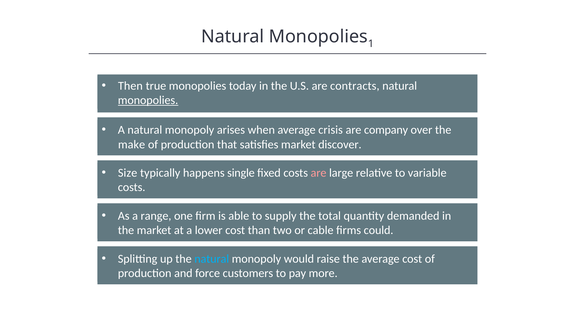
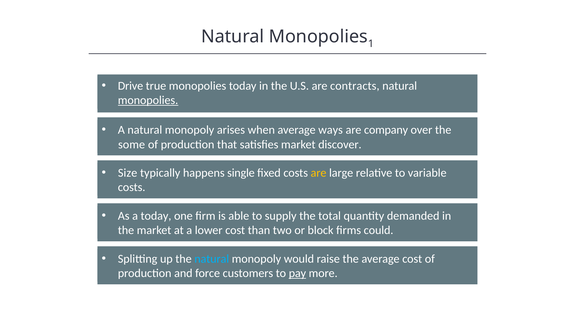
Then: Then -> Drive
crisis: crisis -> ways
make: make -> some
are at (319, 173) colour: pink -> yellow
a range: range -> today
cable: cable -> block
pay underline: none -> present
